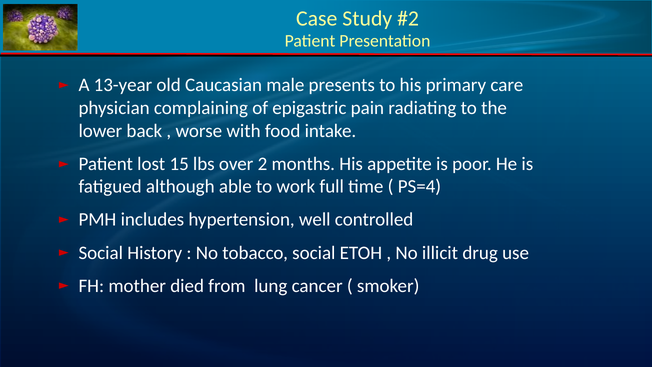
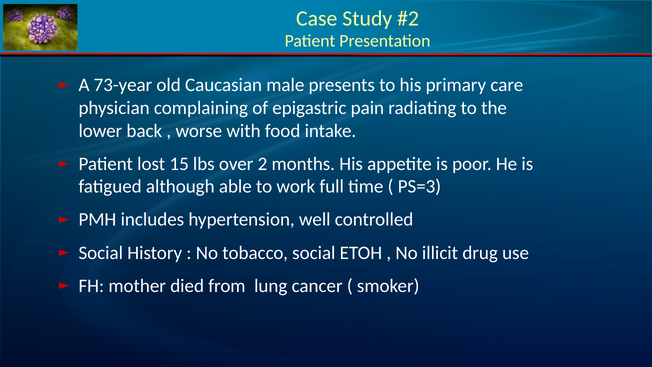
13-year: 13-year -> 73-year
PS=4: PS=4 -> PS=3
